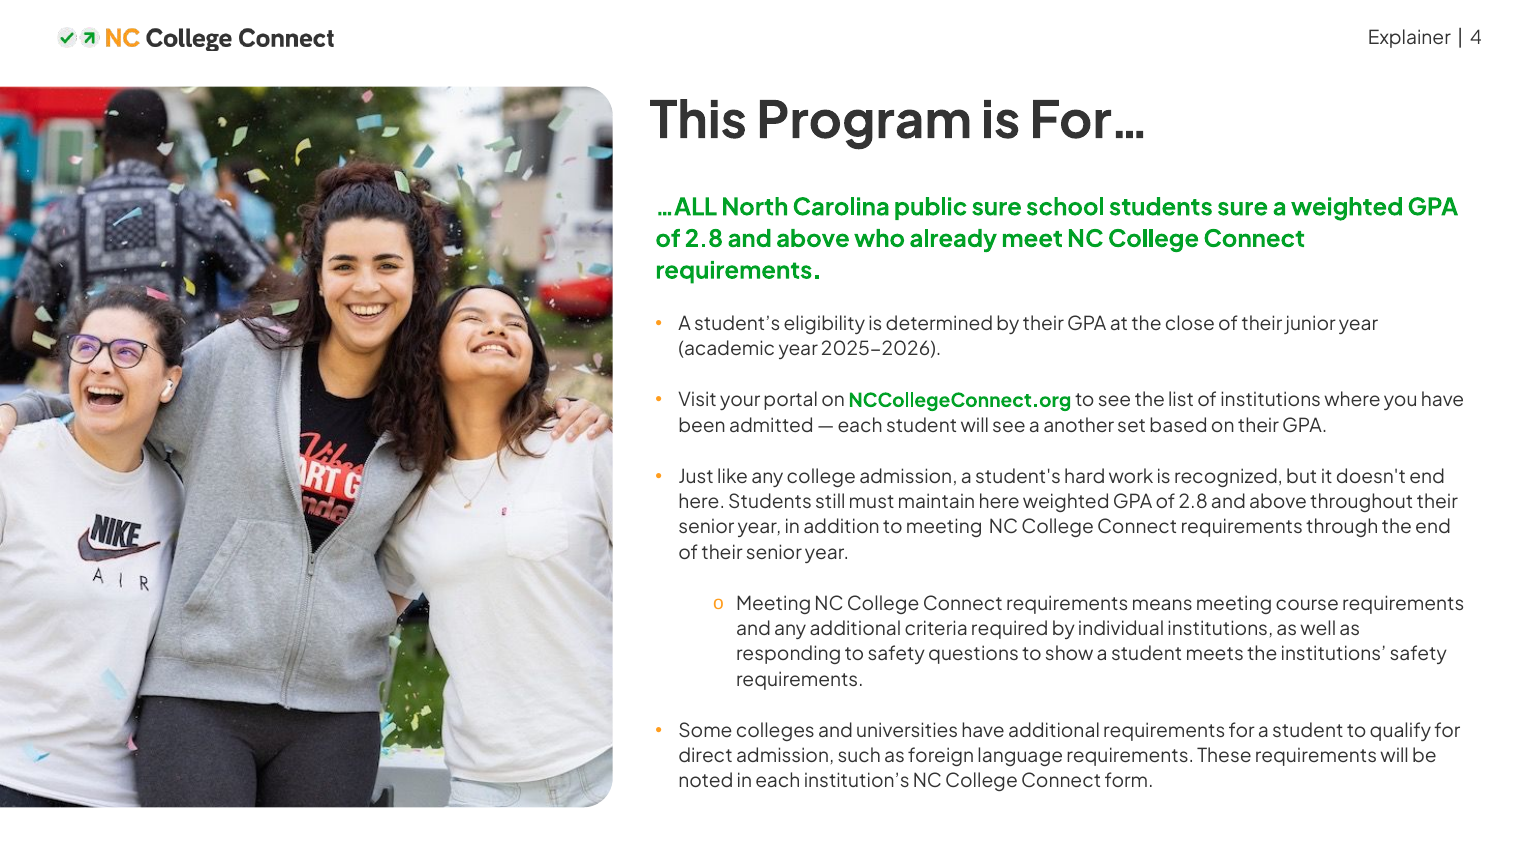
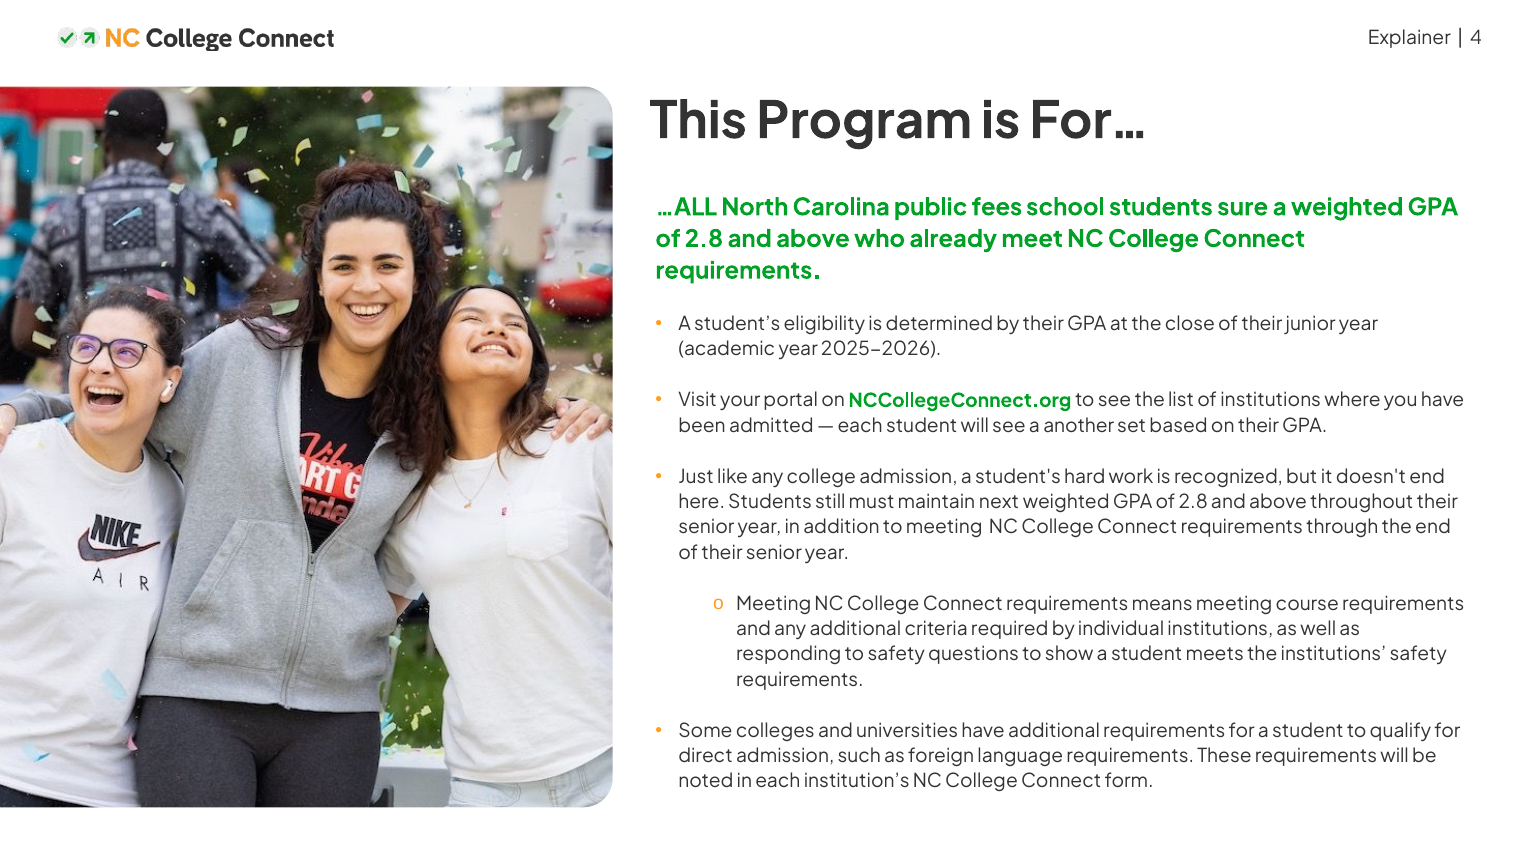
public sure: sure -> fees
maintain here: here -> next
